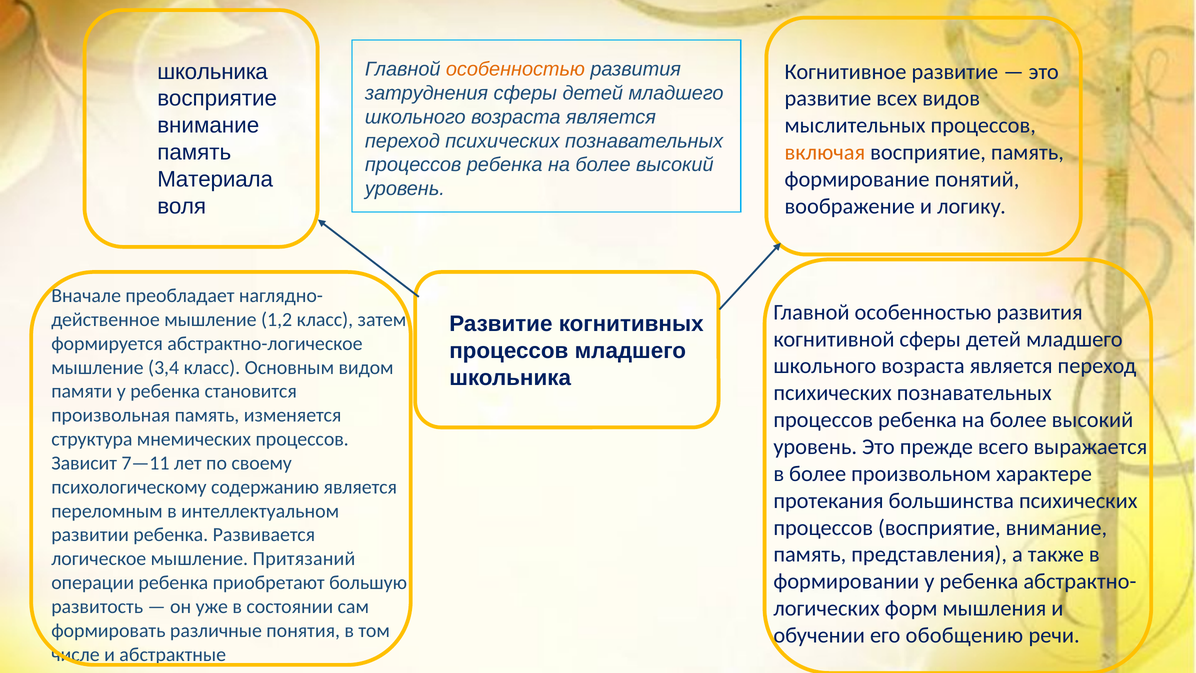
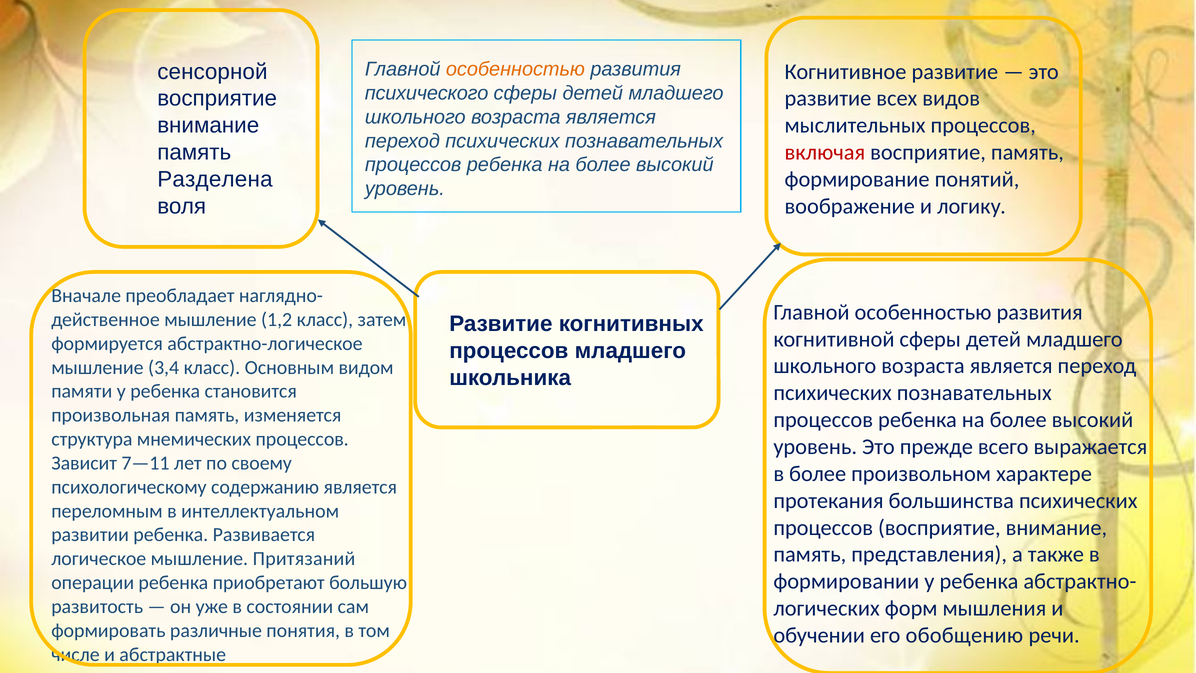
школьника at (213, 72): школьника -> сенсорной
затруднения: затруднения -> психического
включая colour: orange -> red
Материала: Материала -> Разделена
